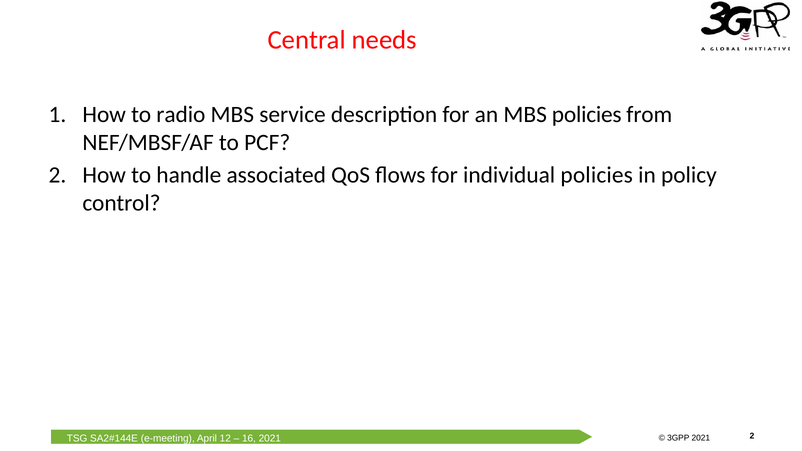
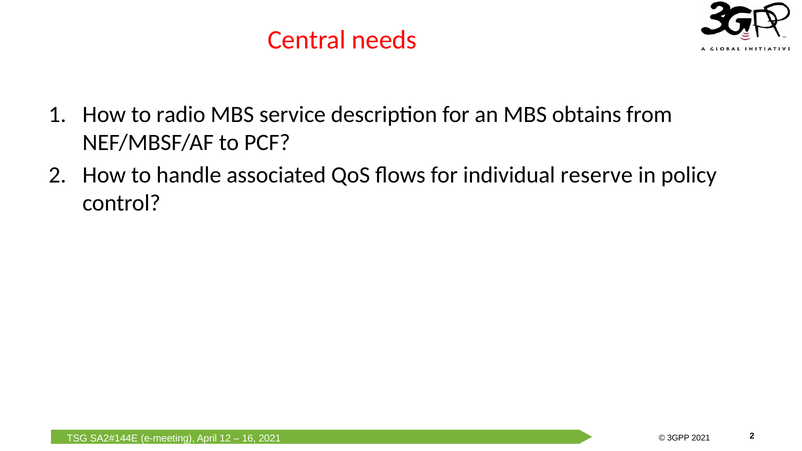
MBS policies: policies -> obtains
individual policies: policies -> reserve
